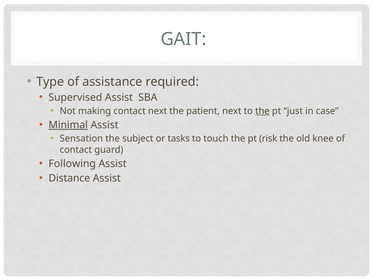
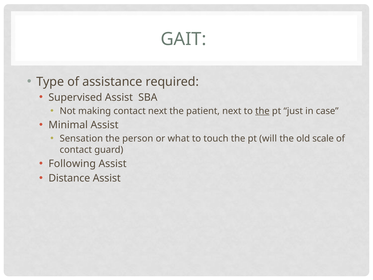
Minimal underline: present -> none
subject: subject -> person
tasks: tasks -> what
risk: risk -> will
knee: knee -> scale
